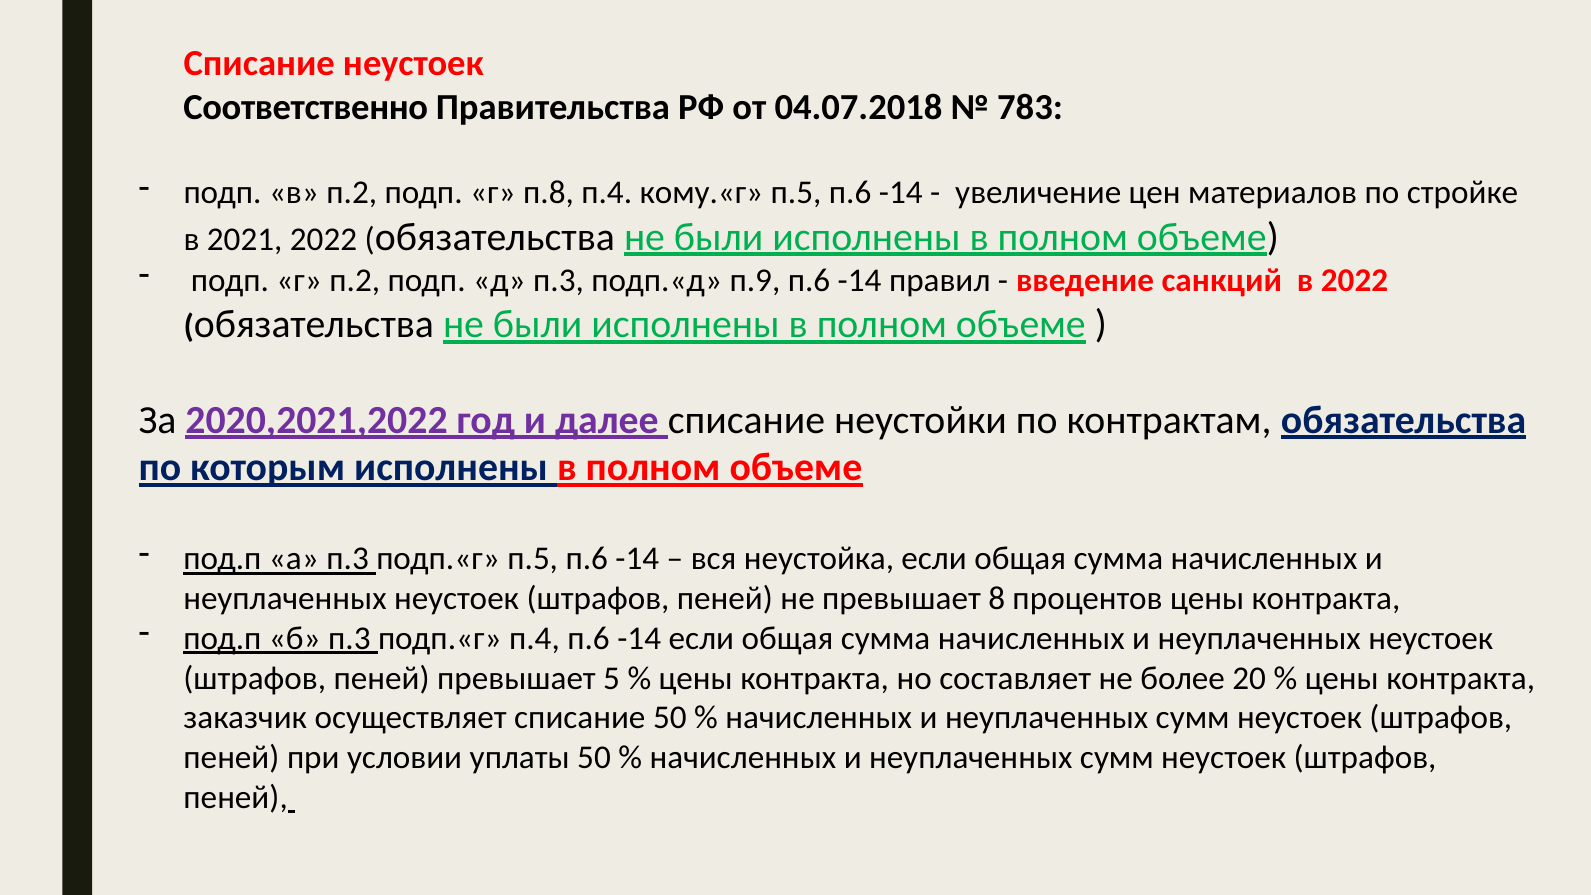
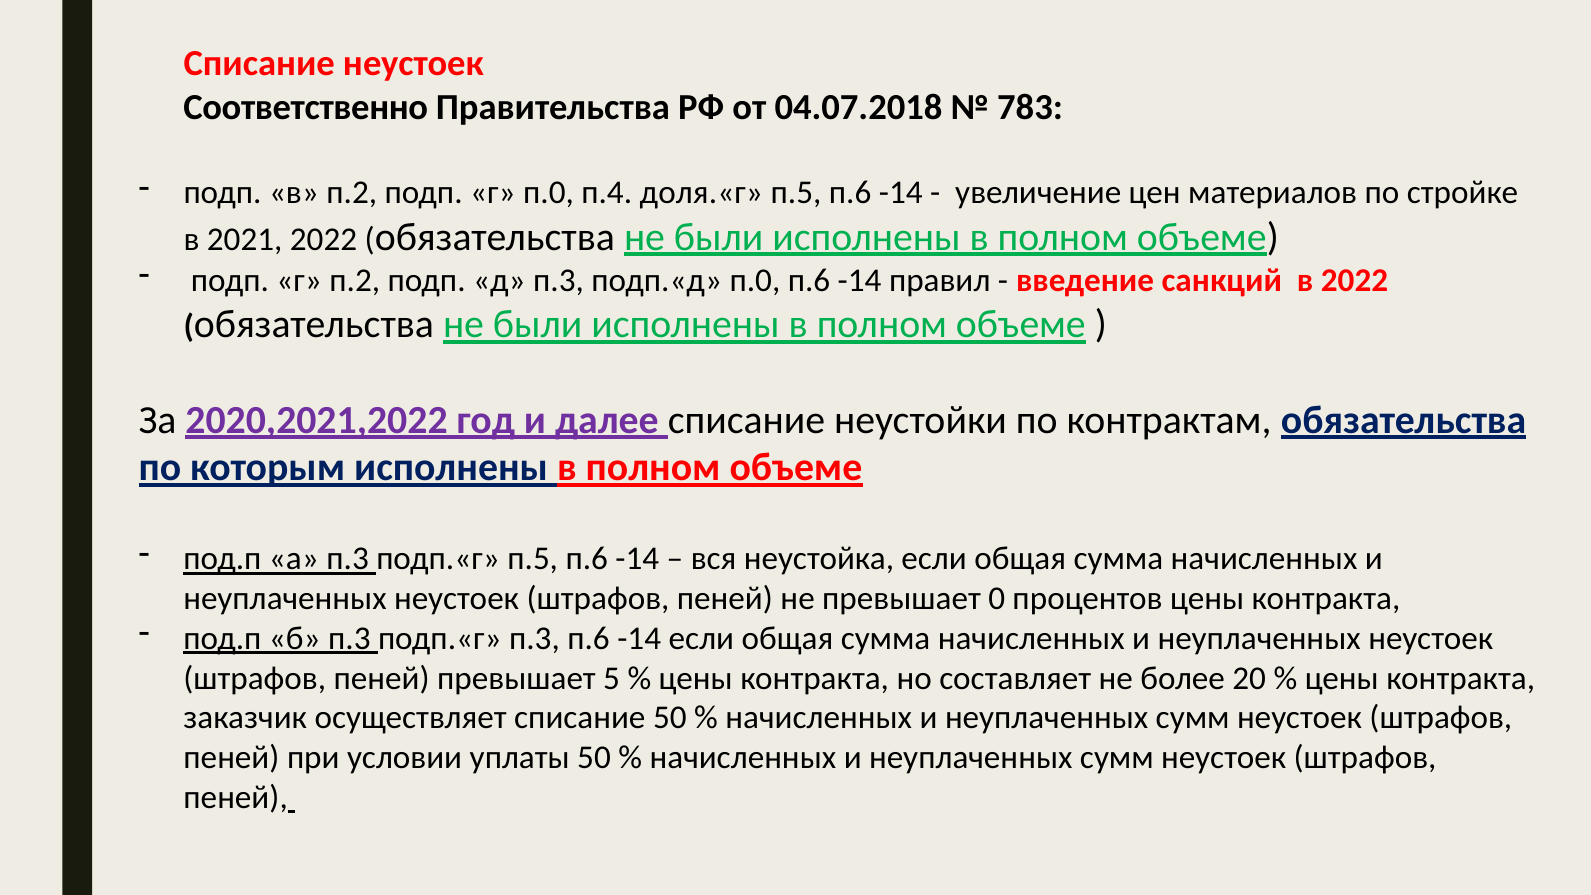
г п.8: п.8 -> п.0
кому.«г: кому.«г -> доля.«г
подп.«д п.9: п.9 -> п.0
8: 8 -> 0
подп.«г п.4: п.4 -> п.3
